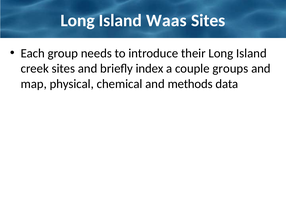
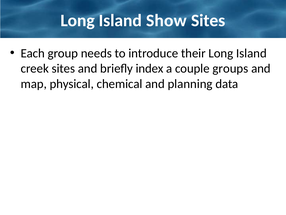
Waas: Waas -> Show
methods: methods -> planning
